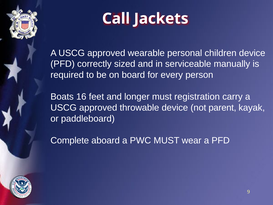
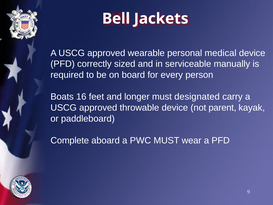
Call: Call -> Bell
children: children -> medical
registration: registration -> designated
